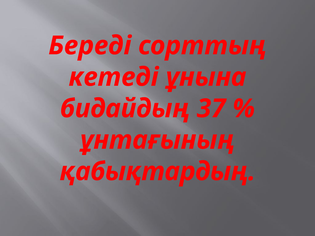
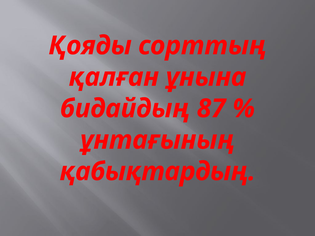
Бередi: Бередi -> Қояды
кетедi: кетедi -> қалған
37: 37 -> 87
